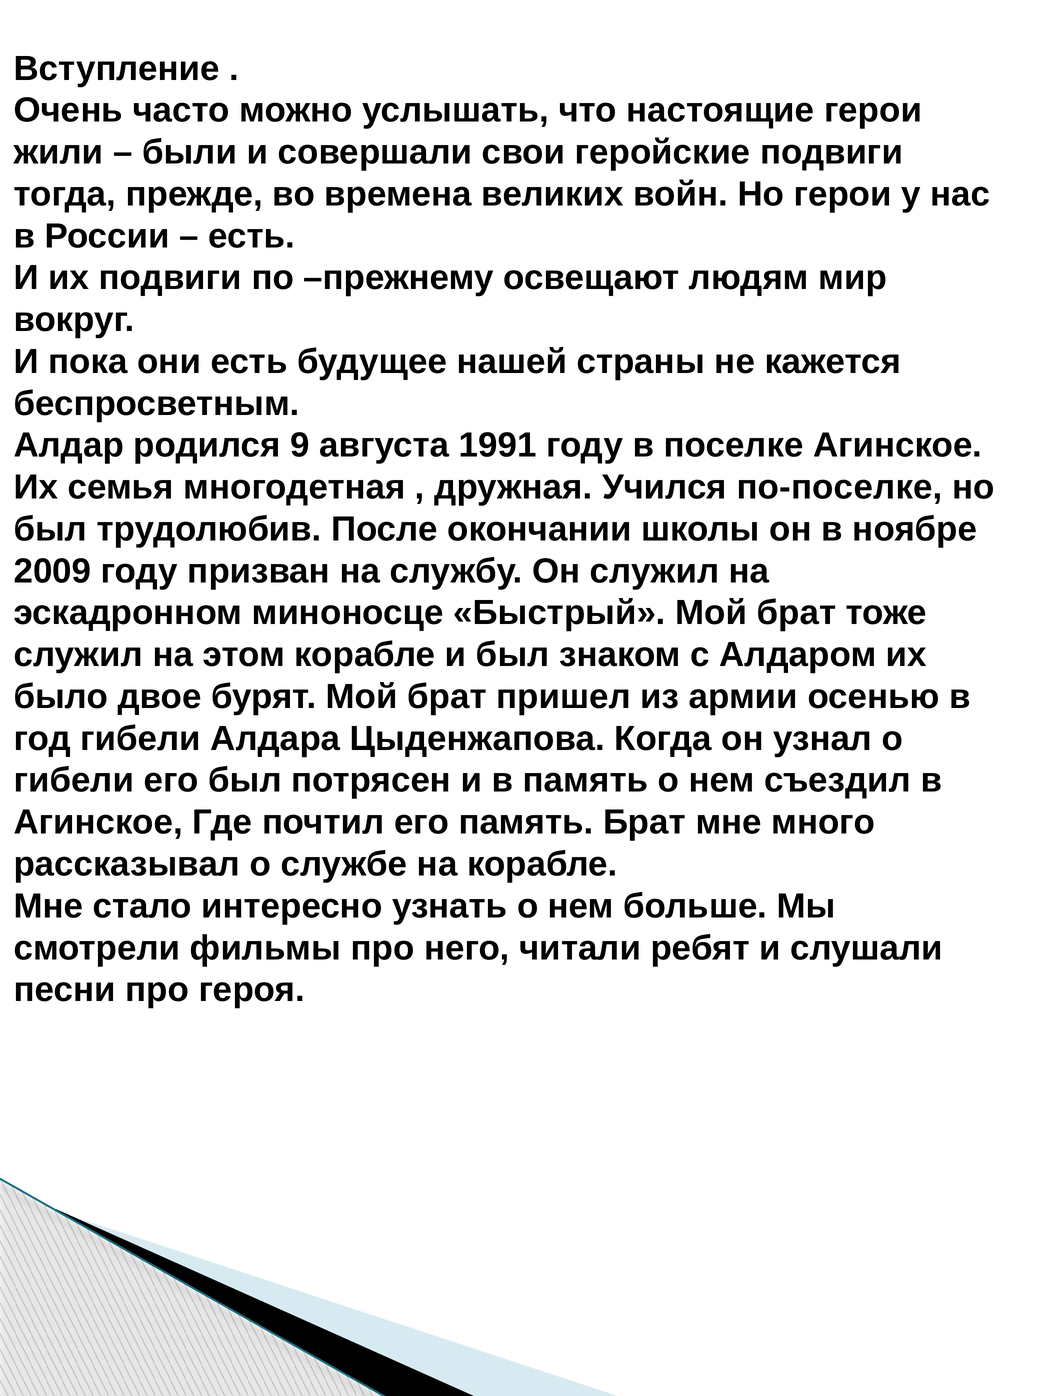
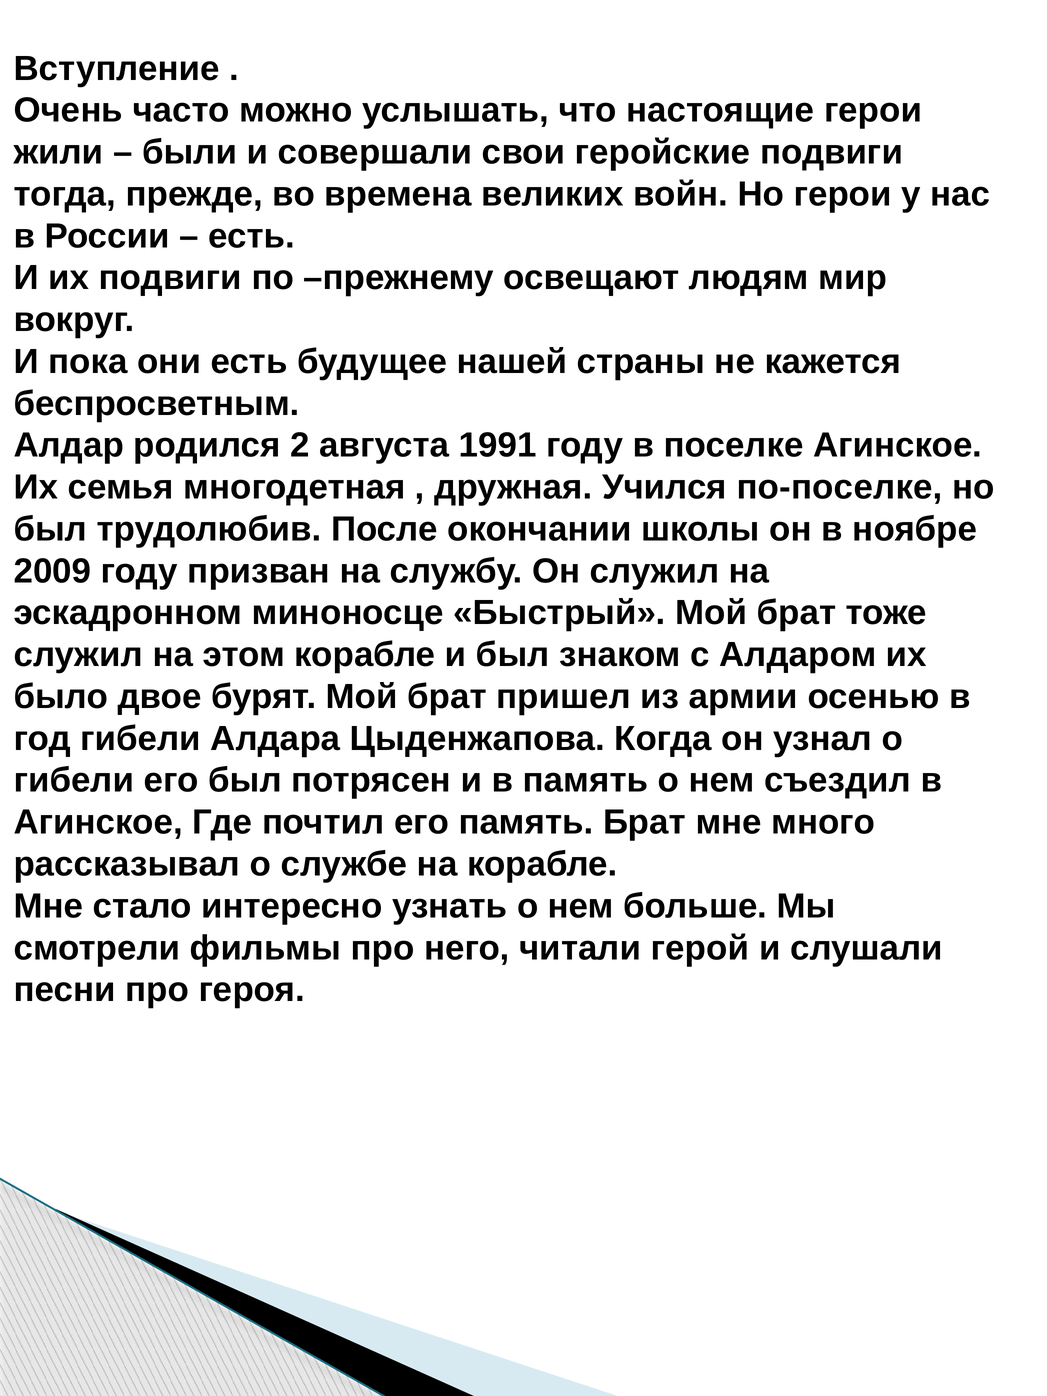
9: 9 -> 2
ребят: ребят -> герой
